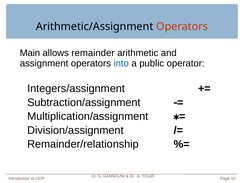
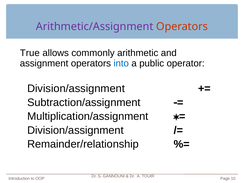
Arithmetic/Assignment colour: black -> purple
Main: Main -> True
remainder: remainder -> commonly
Integers/assignment at (76, 89): Integers/assignment -> Division/assignment
